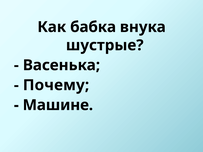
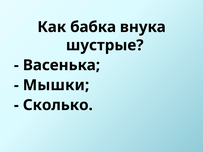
Почему: Почему -> Мышки
Машине: Машине -> Сколько
